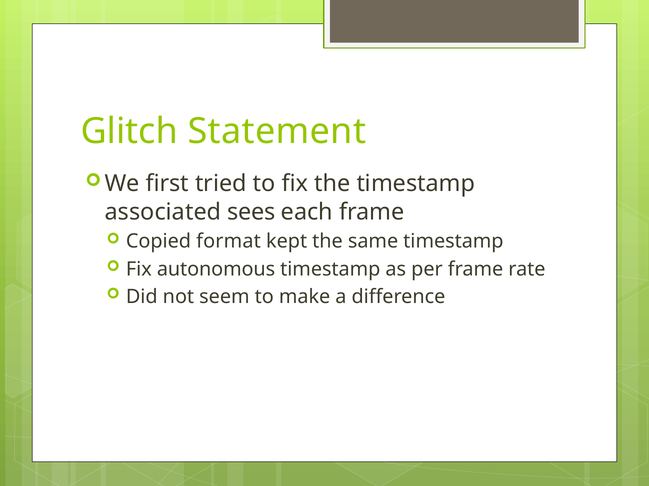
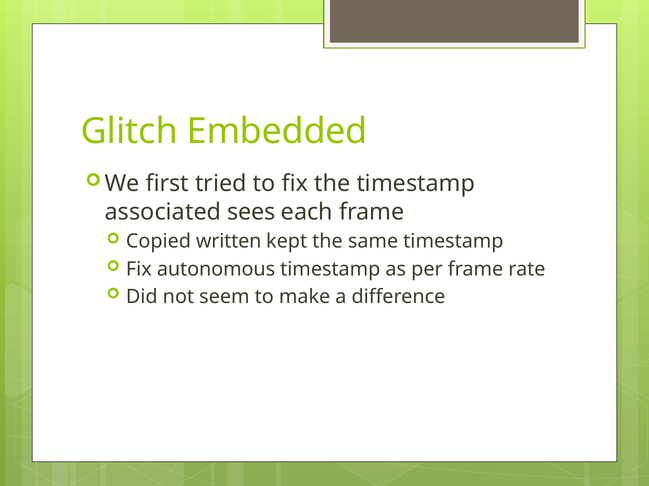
Statement: Statement -> Embedded
format: format -> written
